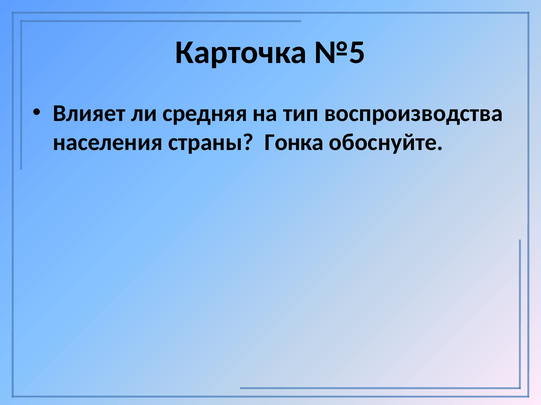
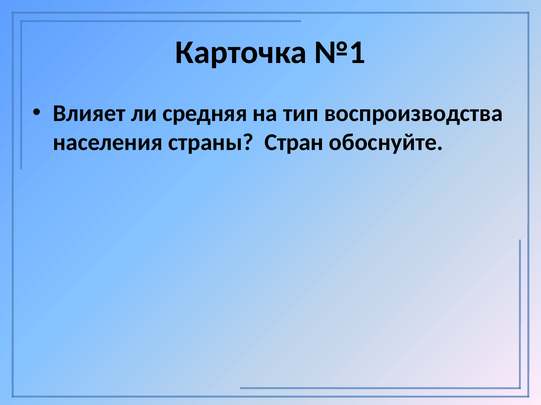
№5: №5 -> №1
Гонка: Гонка -> Стран
